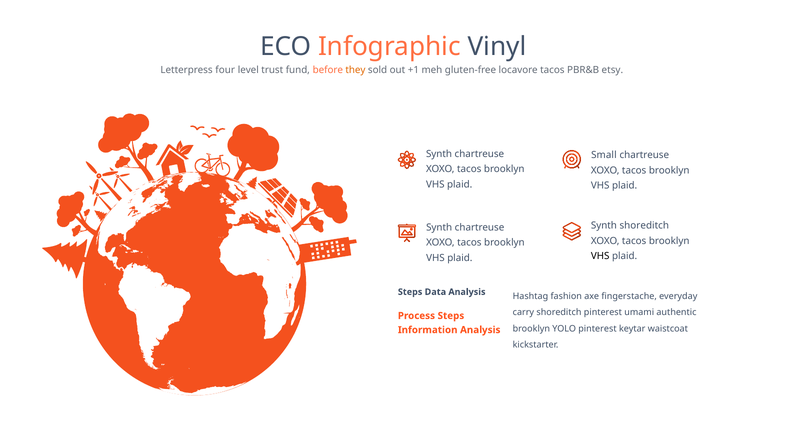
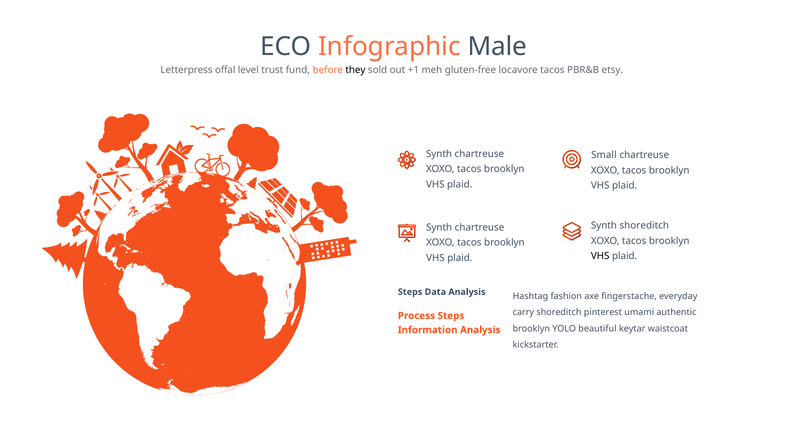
Vinyl: Vinyl -> Male
four: four -> offal
they colour: orange -> black
YOLO pinterest: pinterest -> beautiful
